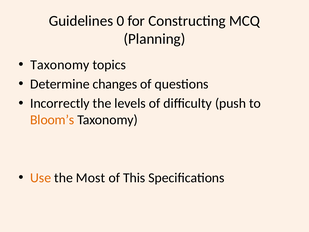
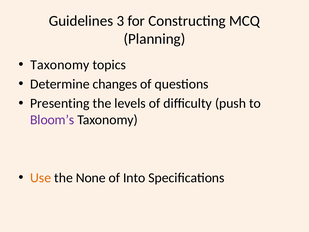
0: 0 -> 3
Incorrectly: Incorrectly -> Presenting
Bloom’s colour: orange -> purple
Most: Most -> None
This: This -> Into
